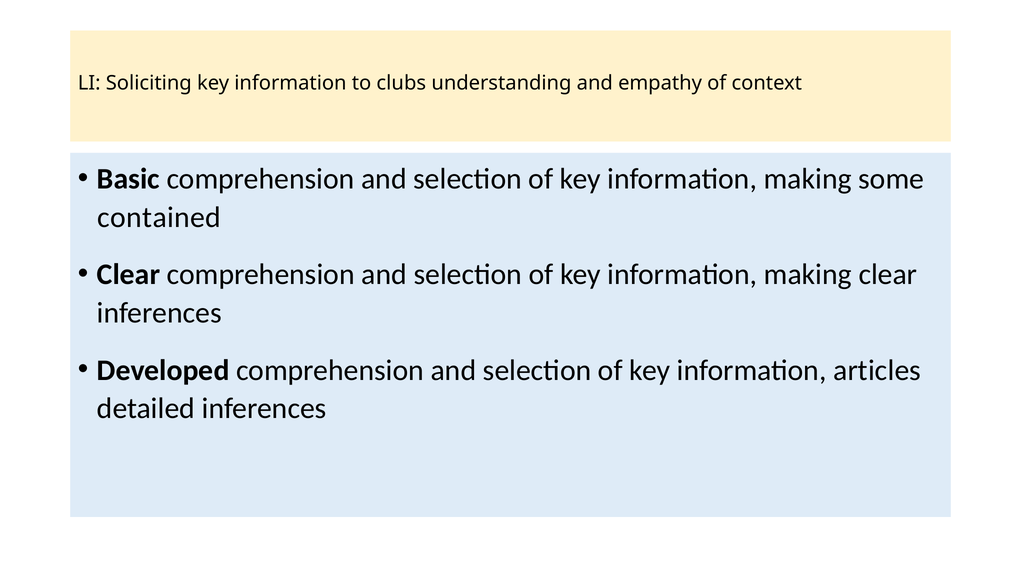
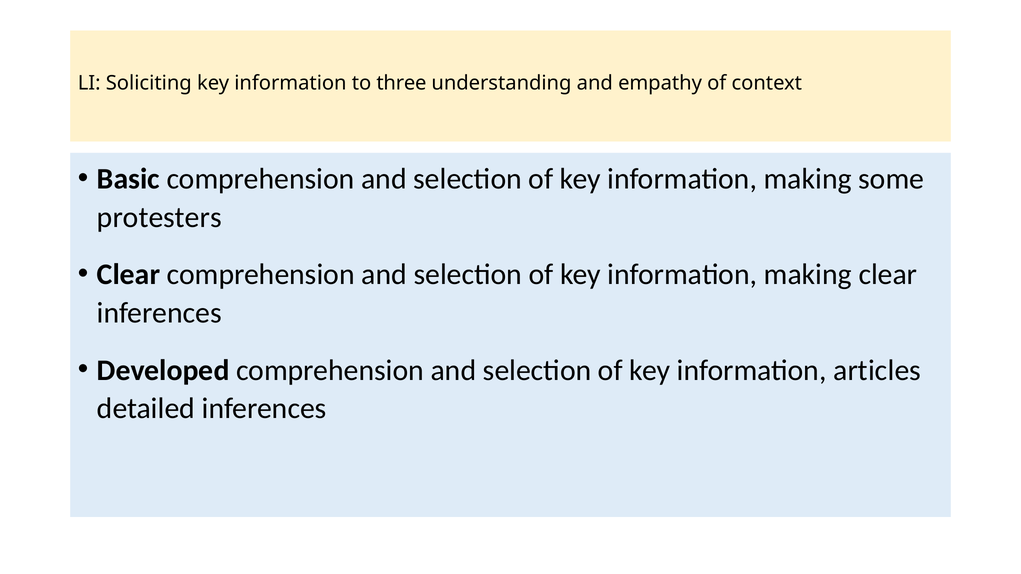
clubs: clubs -> three
contained: contained -> protesters
